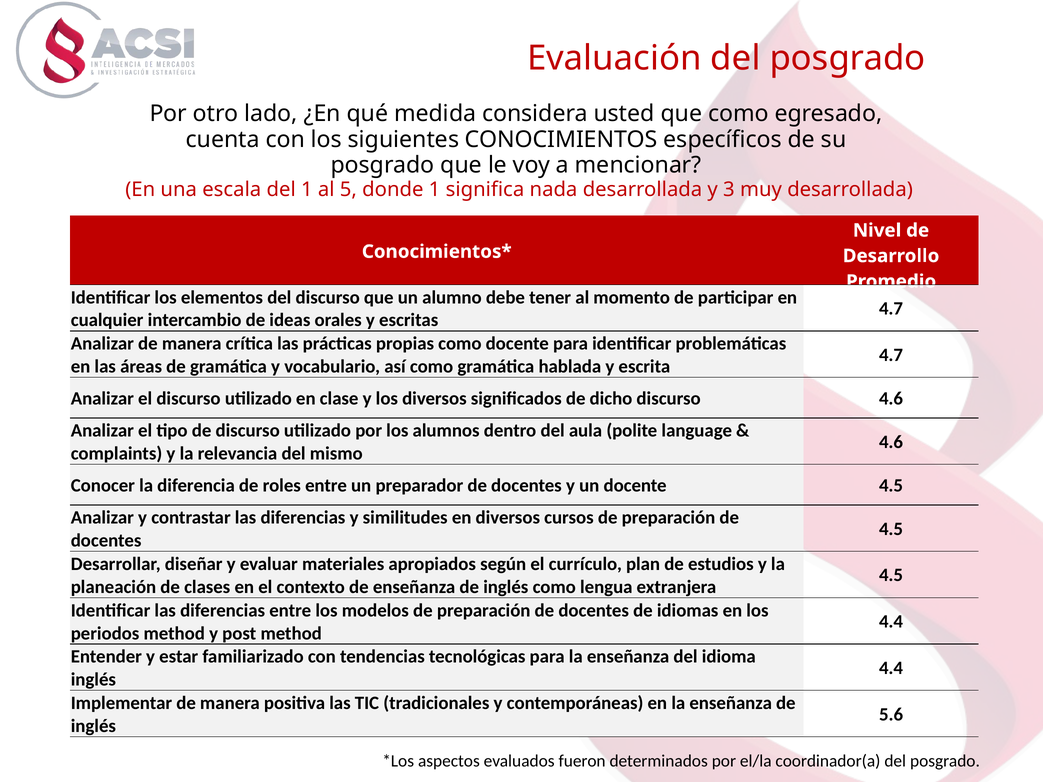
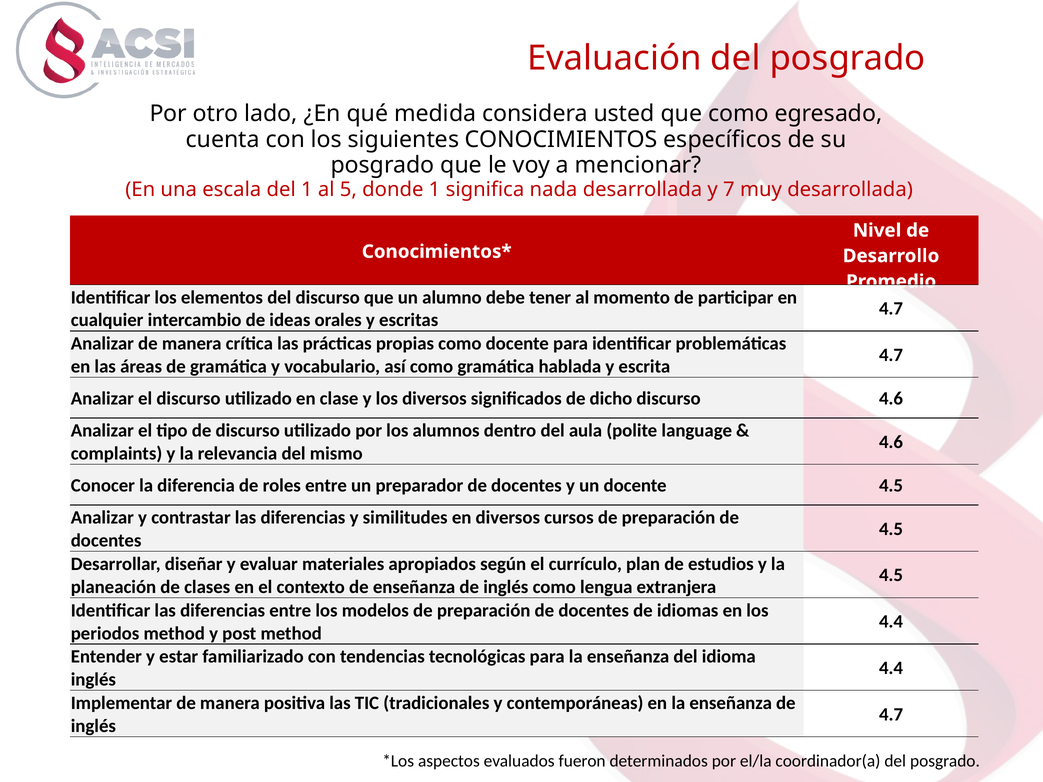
3: 3 -> 7
5.6 at (891, 715): 5.6 -> 4.7
